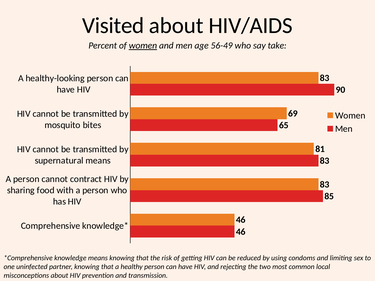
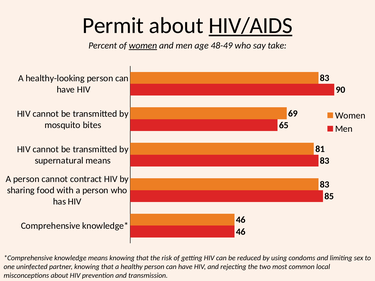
Visited: Visited -> Permit
HIV/AIDS underline: none -> present
56-49: 56-49 -> 48-49
